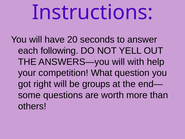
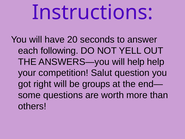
will with: with -> help
What: What -> Salut
